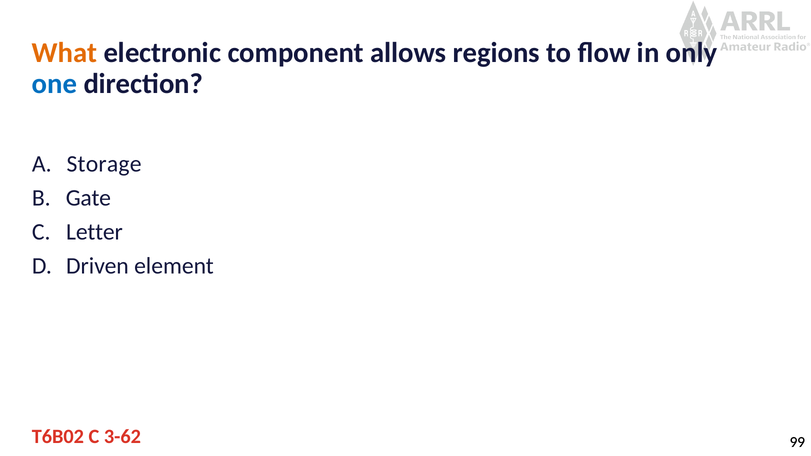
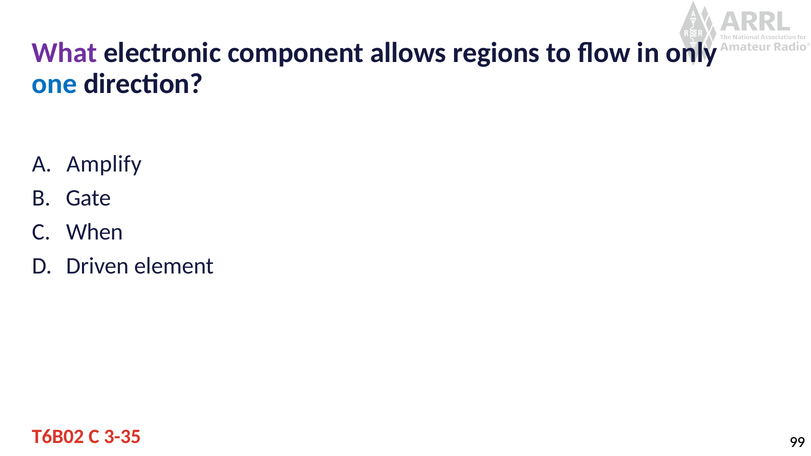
What colour: orange -> purple
Storage: Storage -> Amplify
Letter: Letter -> When
3-62: 3-62 -> 3-35
